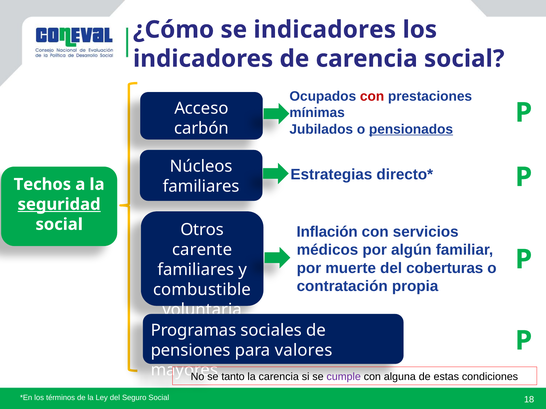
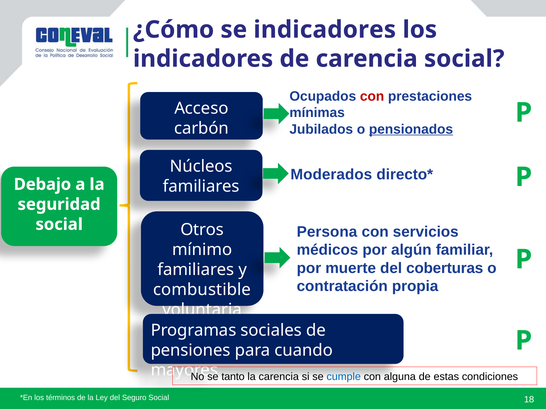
Estrategias: Estrategias -> Moderados
Techos: Techos -> Debajo
seguridad underline: present -> none
Inflación: Inflación -> Persona
carente: carente -> mínimo
valores: valores -> cuando
cumple colour: purple -> blue
